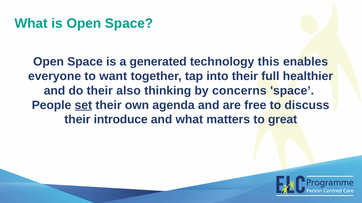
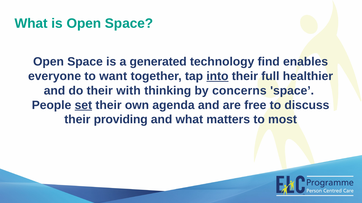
this: this -> find
into underline: none -> present
also: also -> with
introduce: introduce -> providing
great: great -> most
